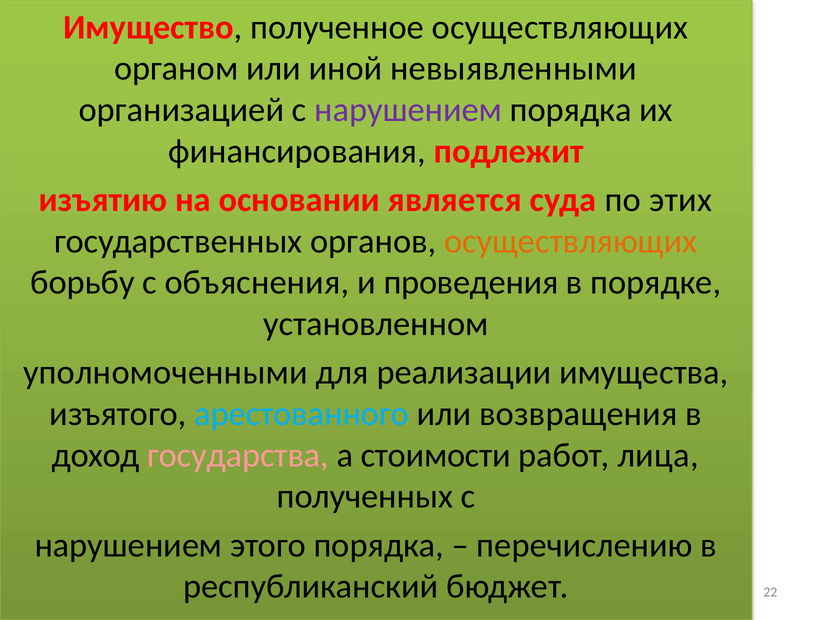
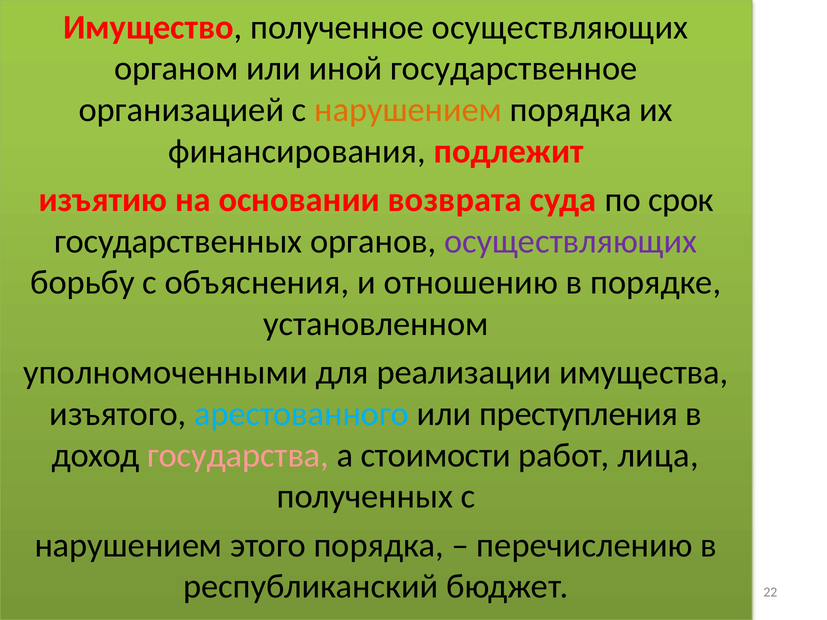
невыявленными: невыявленными -> государственное
нарушением at (408, 110) colour: purple -> orange
является: является -> возврата
этих: этих -> срок
осуществляющих at (571, 241) colour: orange -> purple
проведения: проведения -> отношению
возвращения: возвращения -> преступления
